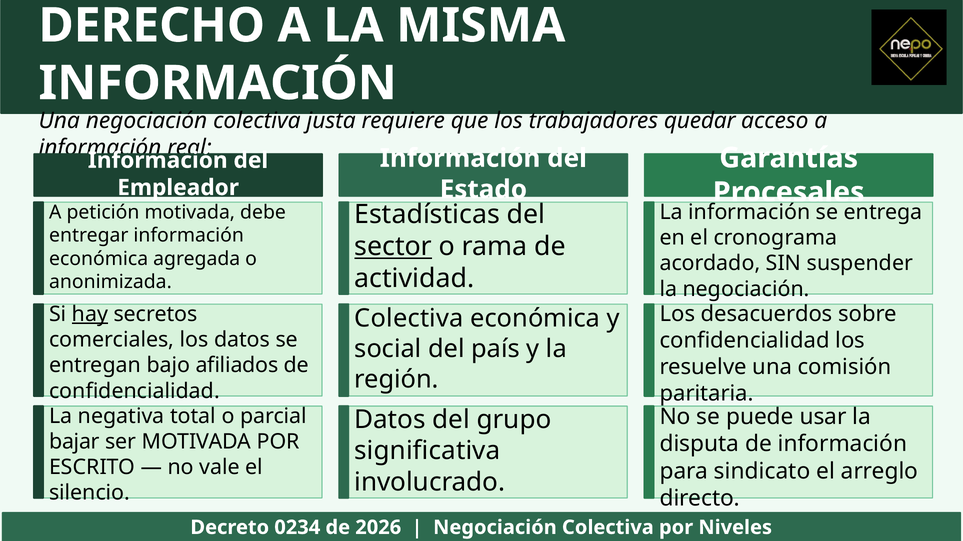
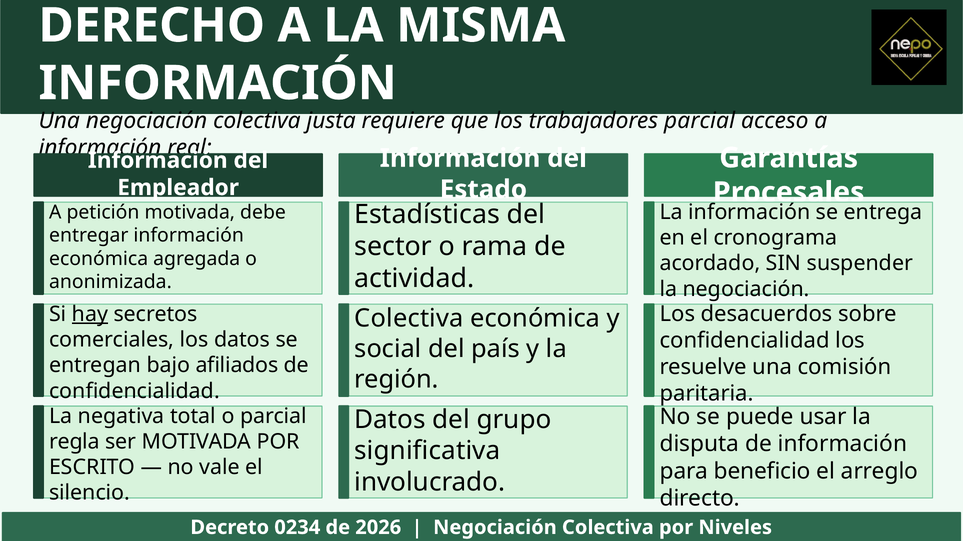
trabajadores quedar: quedar -> parcial
sector underline: present -> none
bajar: bajar -> regla
sindicato: sindicato -> beneficio
